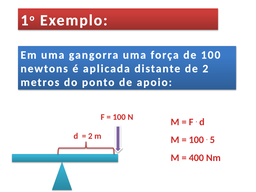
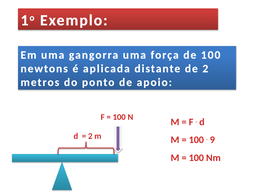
5: 5 -> 9
400 at (196, 158): 400 -> 100
